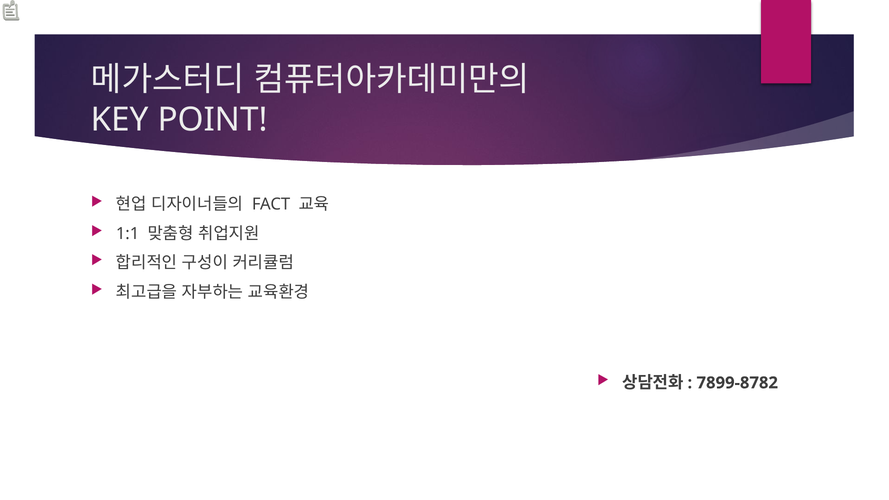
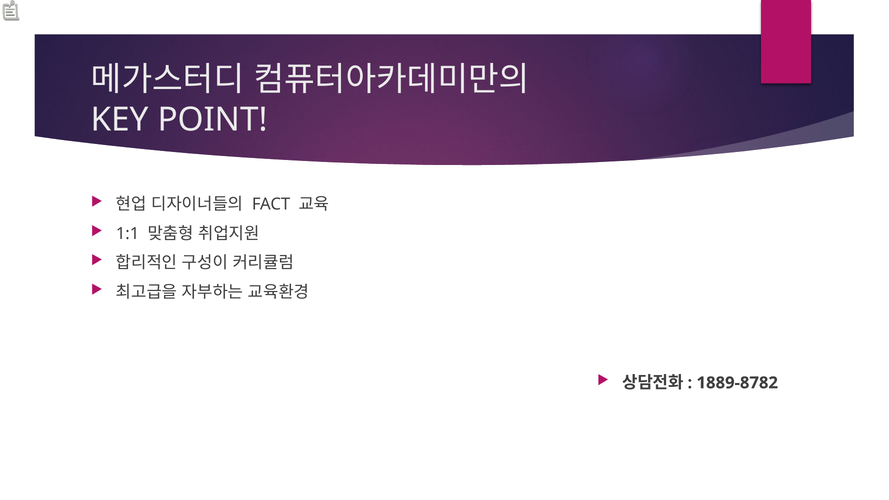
7899-8782: 7899-8782 -> 1889-8782
